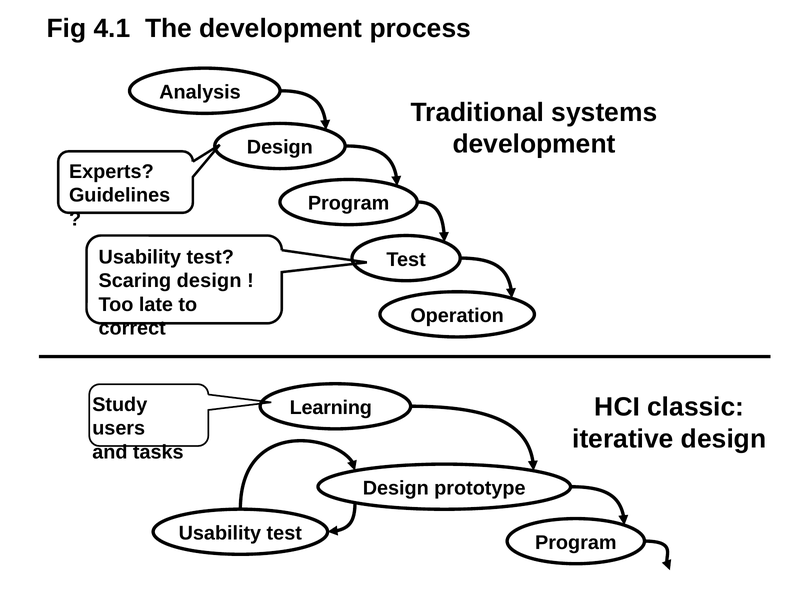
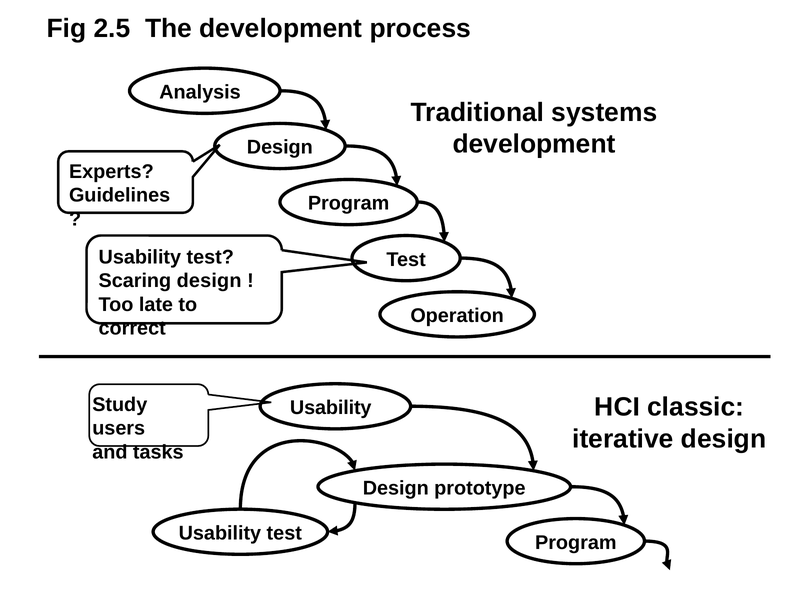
4.1: 4.1 -> 2.5
Learning at (331, 407): Learning -> Usability
